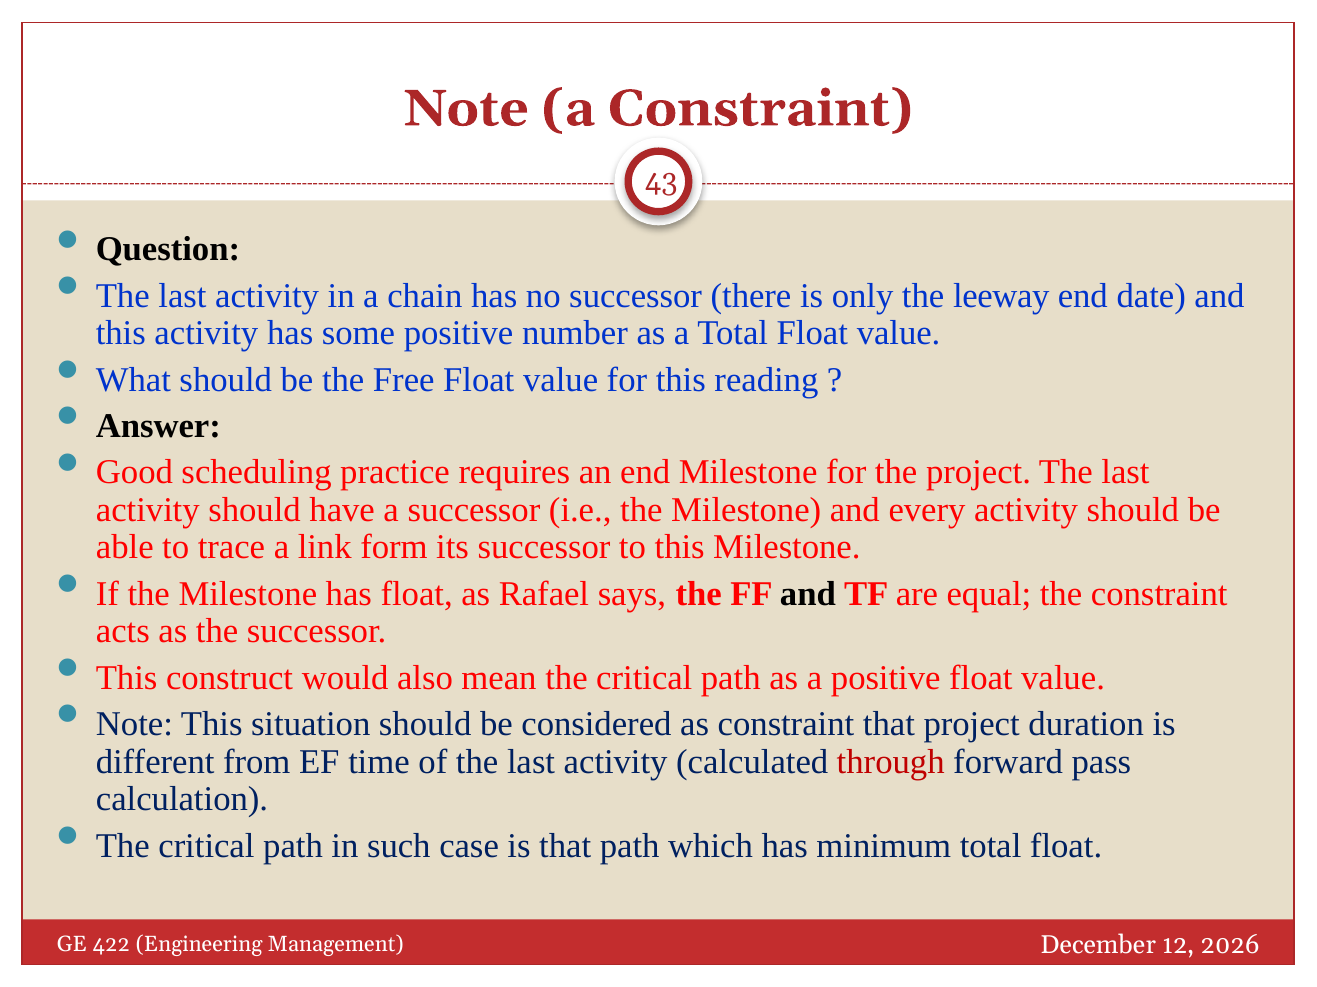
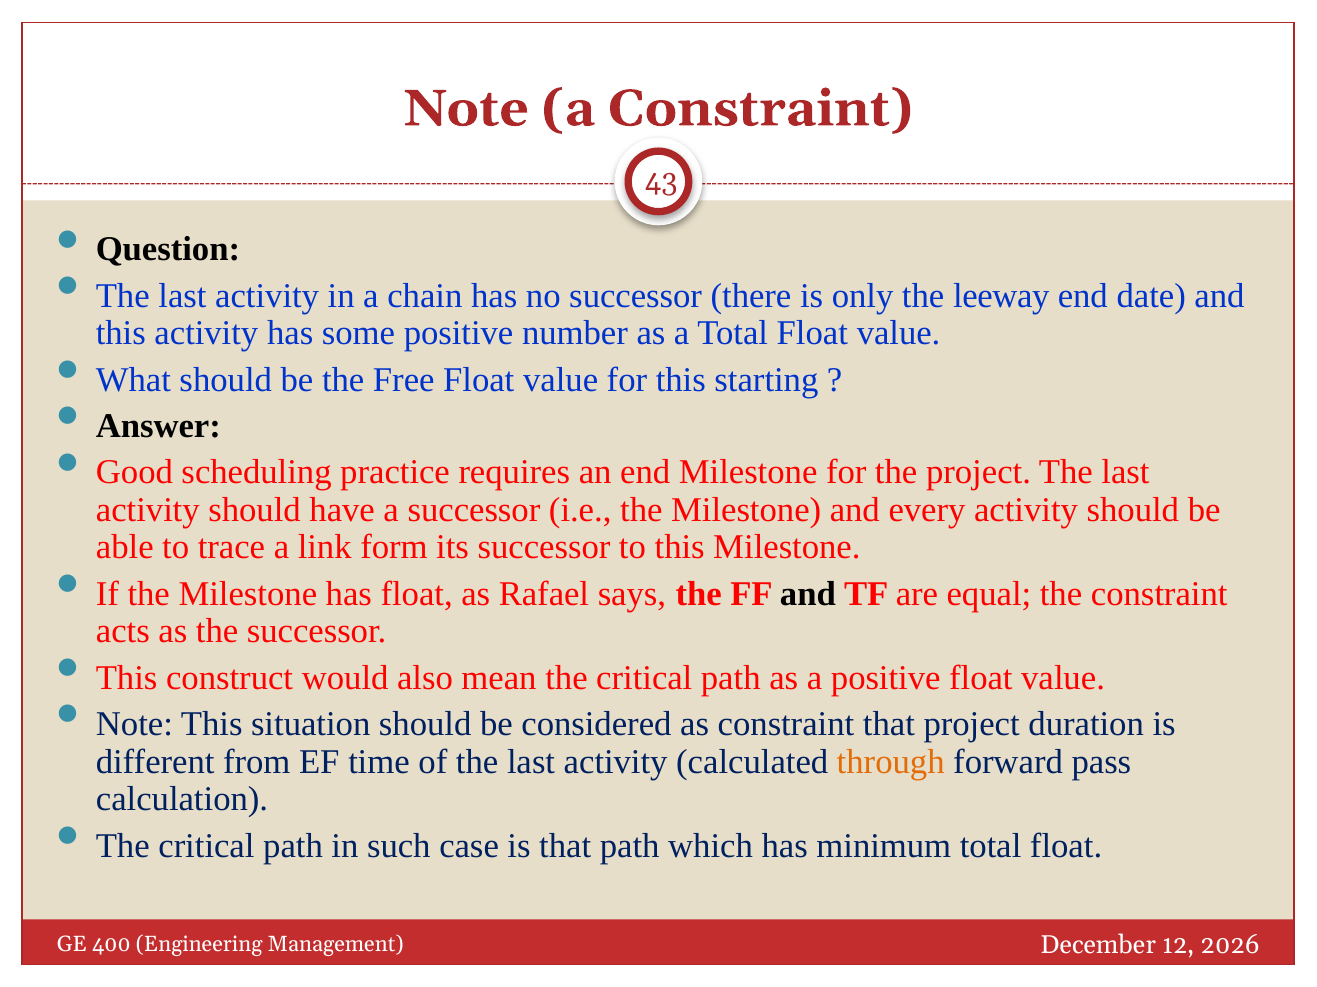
reading: reading -> starting
through colour: red -> orange
422: 422 -> 400
